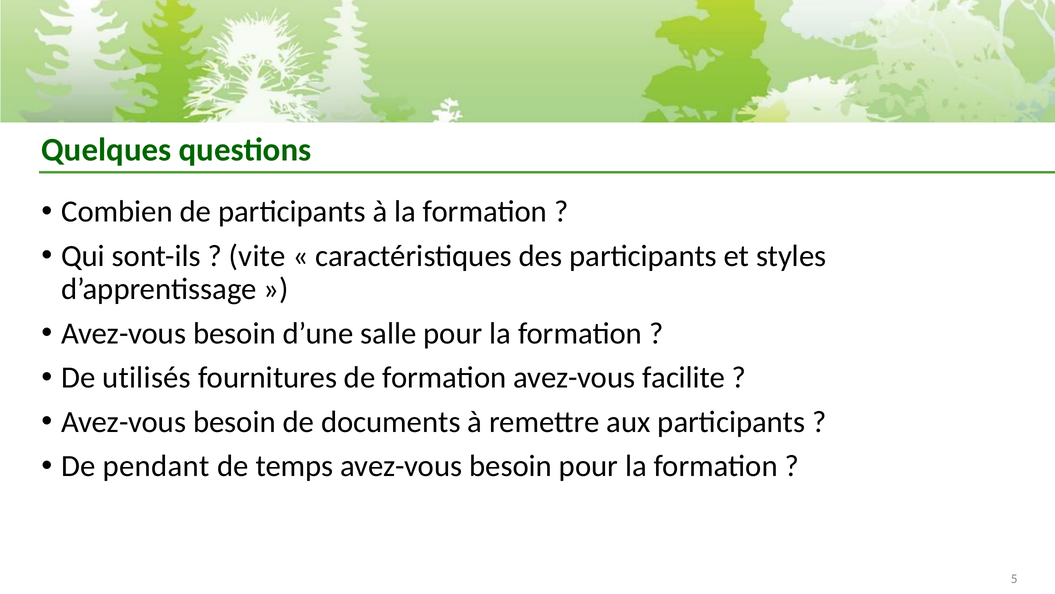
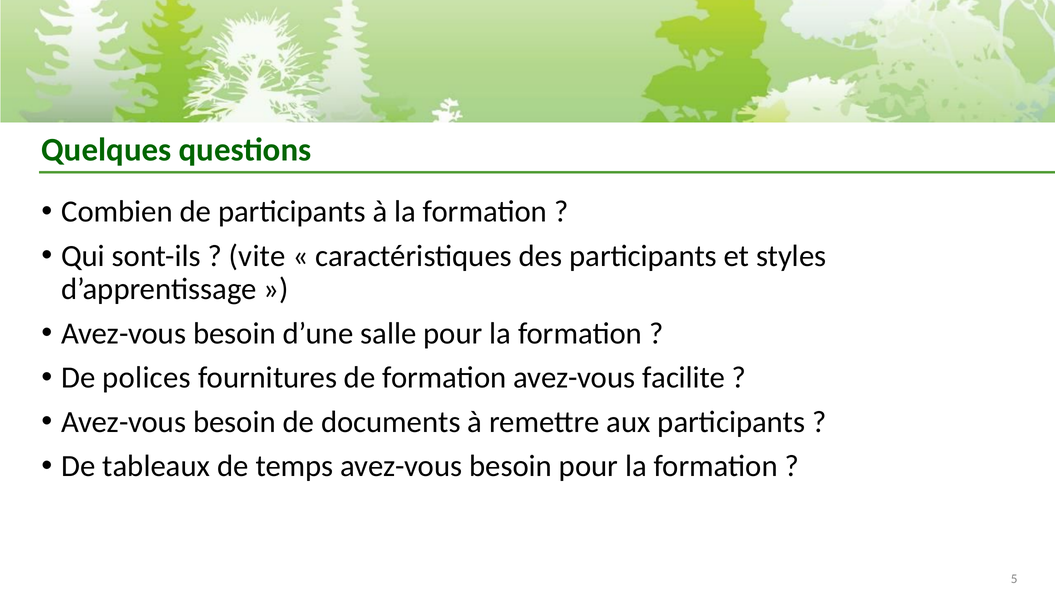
utilisés: utilisés -> polices
pendant: pendant -> tableaux
